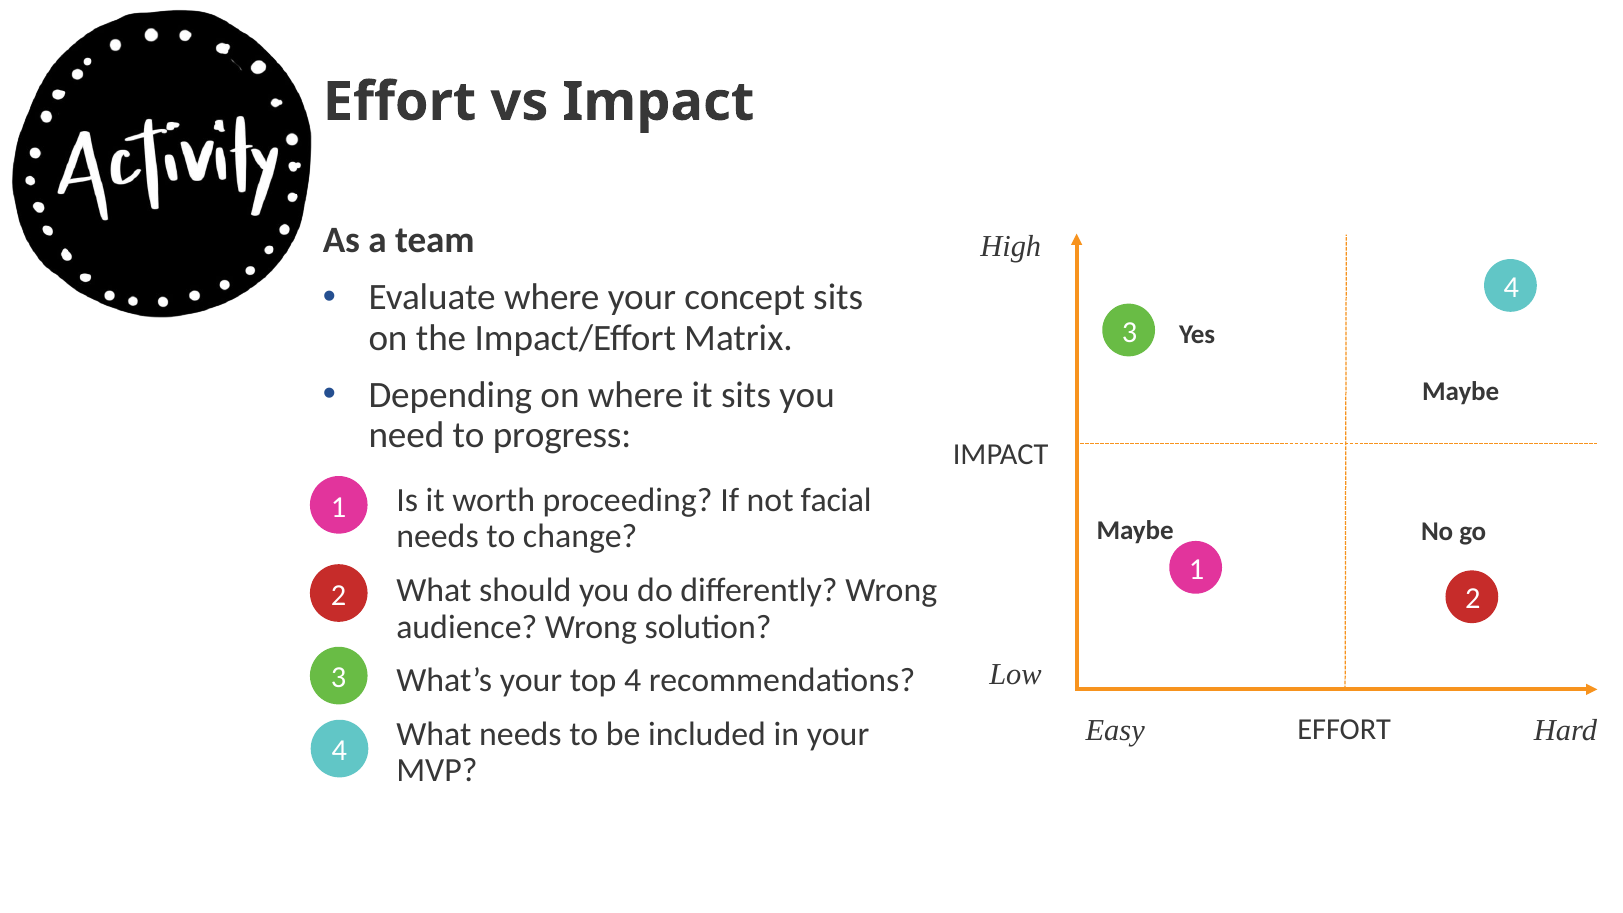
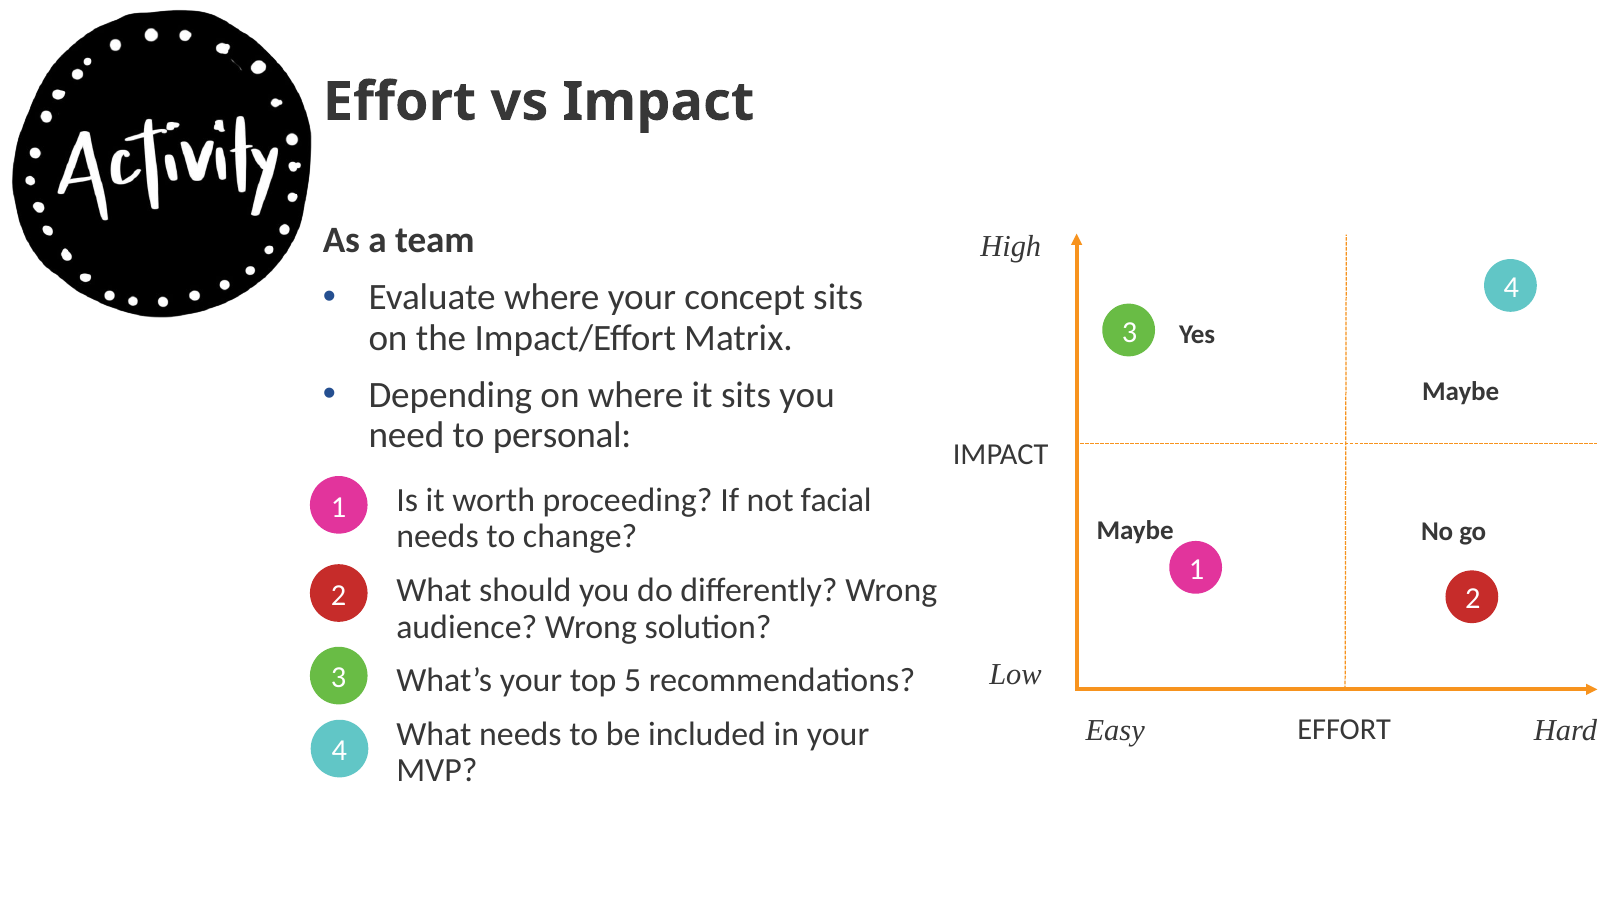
progress: progress -> personal
top 4: 4 -> 5
